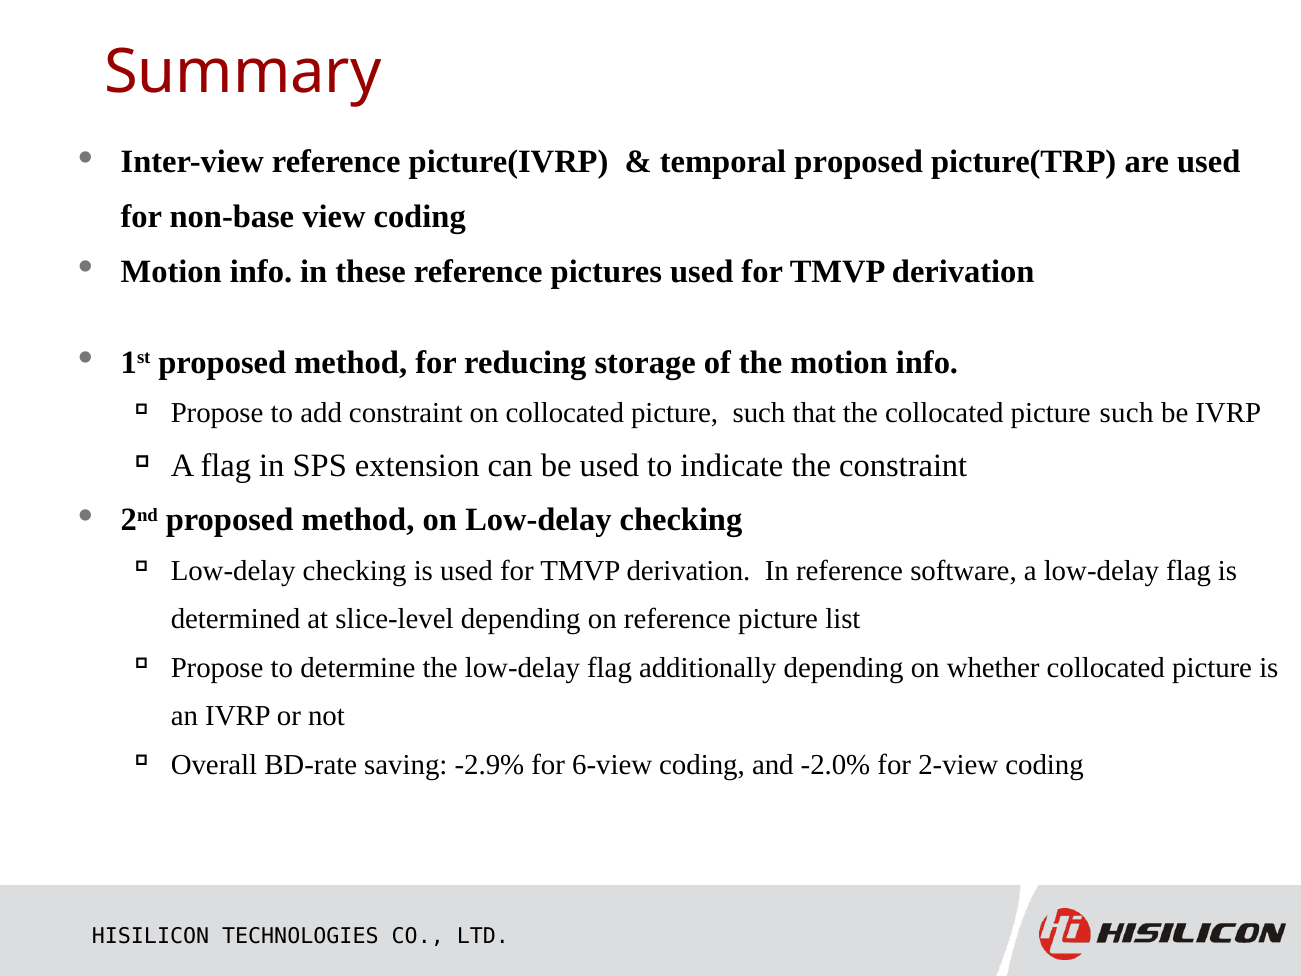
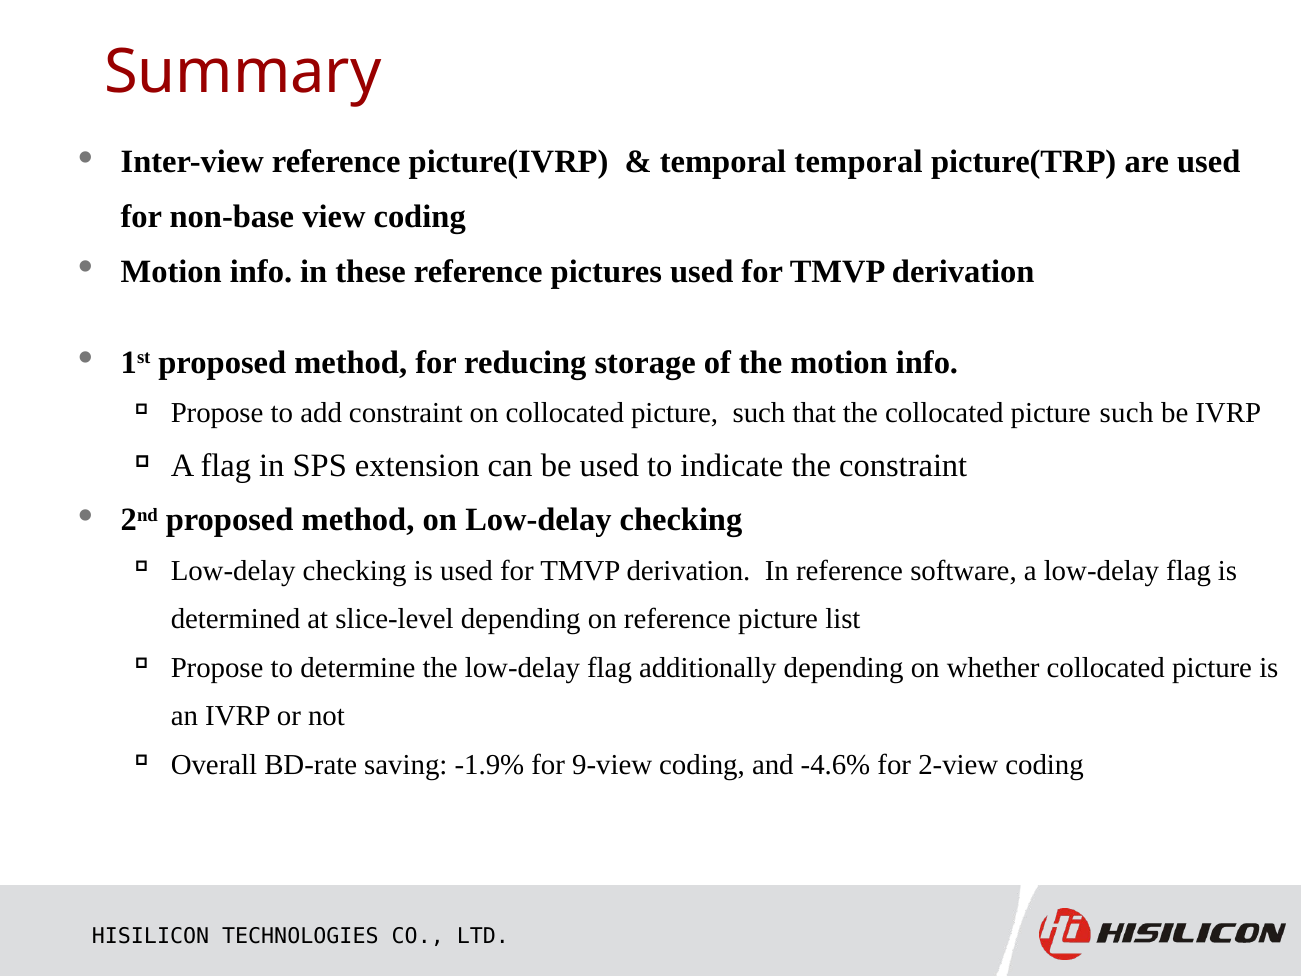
temporal proposed: proposed -> temporal
-2.9%: -2.9% -> -1.9%
6-view: 6-view -> 9-view
-2.0%: -2.0% -> -4.6%
